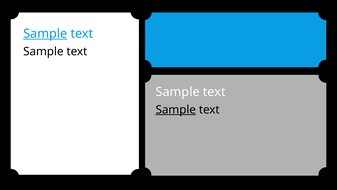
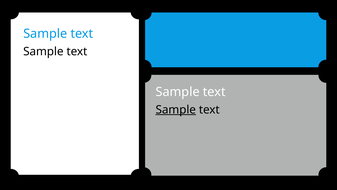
Sample at (45, 34) underline: present -> none
